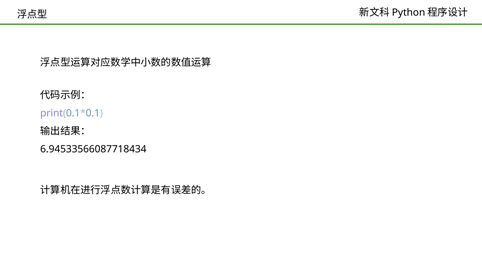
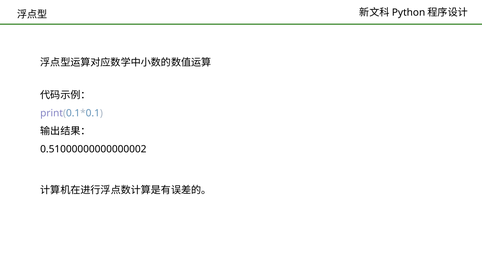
6.94533566087718434: 6.94533566087718434 -> 0.51000000000000002
